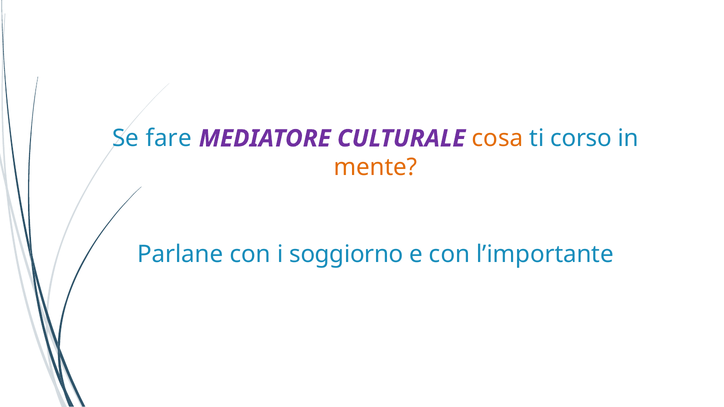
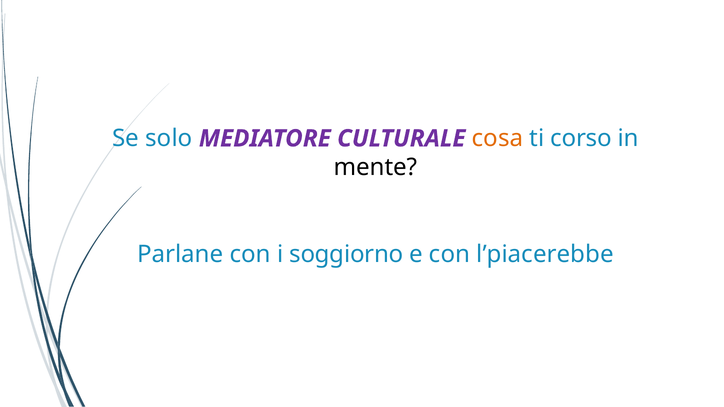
fare: fare -> solo
mente colour: orange -> black
l’importante: l’importante -> l’piacerebbe
